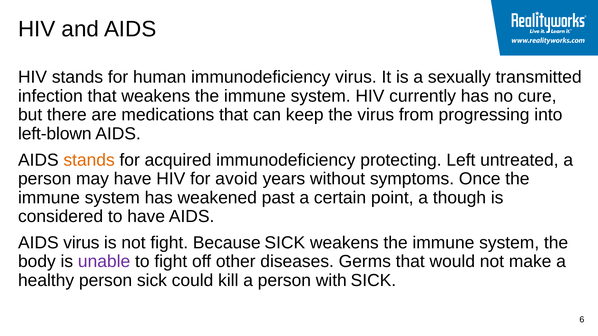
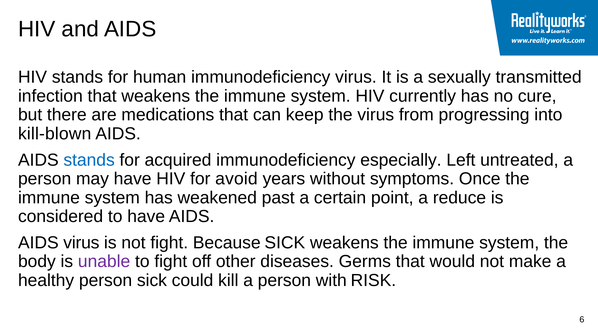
left-blown: left-blown -> kill-blown
stands at (89, 160) colour: orange -> blue
protecting: protecting -> especially
though: though -> reduce
with SICK: SICK -> RISK
